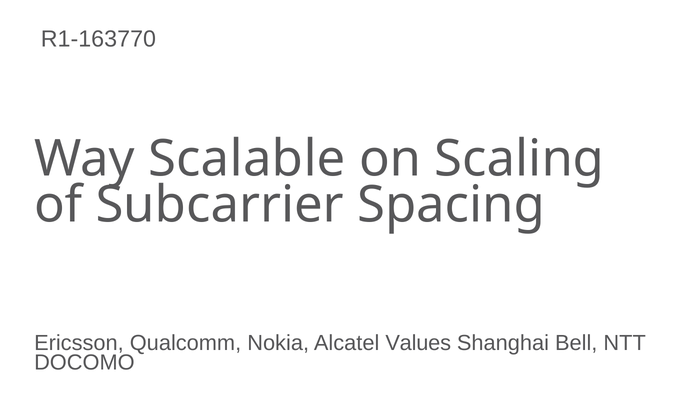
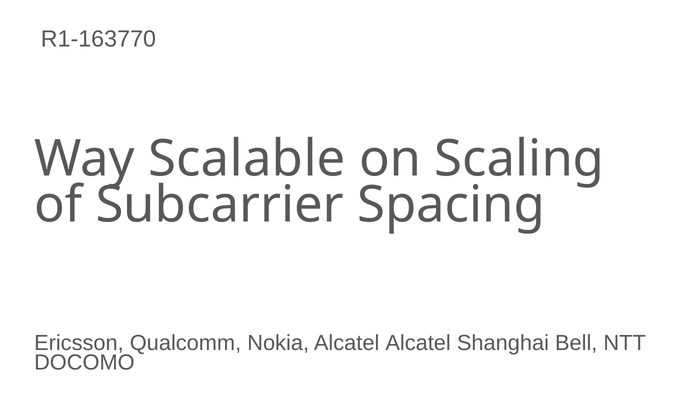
Alcatel Values: Values -> Alcatel
